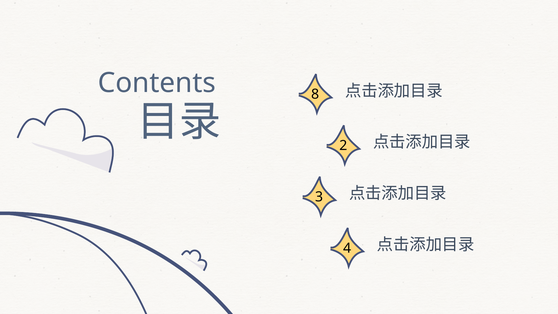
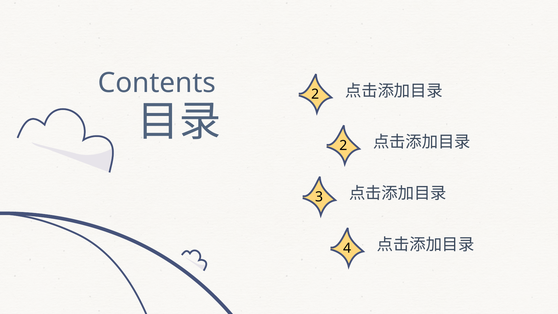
Contents 8: 8 -> 2
